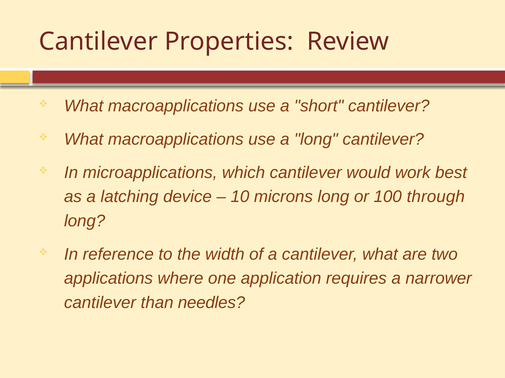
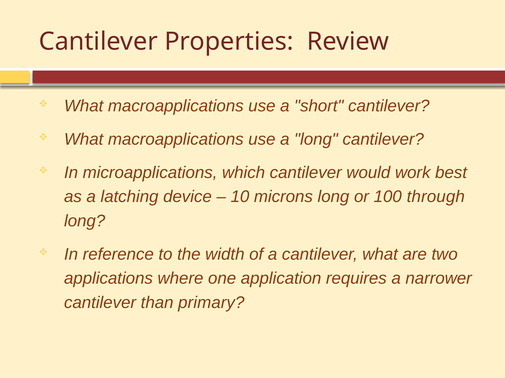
needles: needles -> primary
